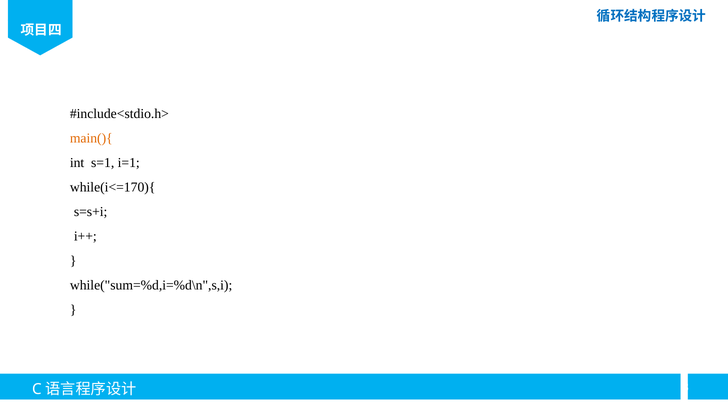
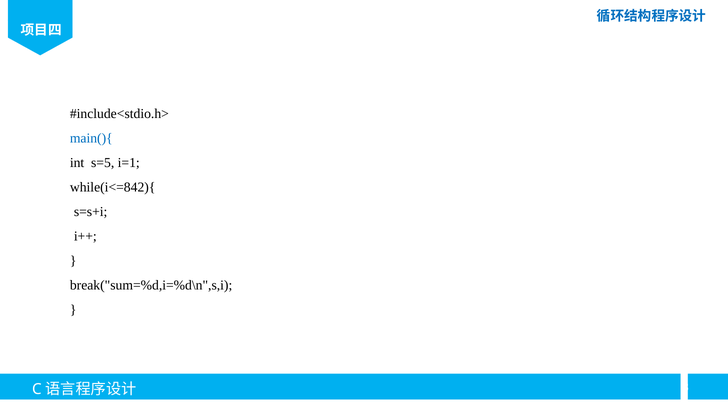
main(){ colour: orange -> blue
s=1: s=1 -> s=5
while(i<=170){: while(i<=170){ -> while(i<=842){
while("sum=%d,i=%d\n",s,i: while("sum=%d,i=%d\n",s,i -> break("sum=%d,i=%d\n",s,i
